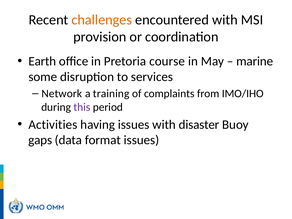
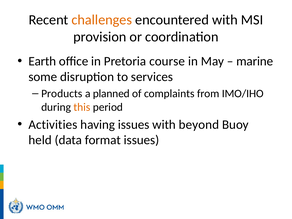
Network: Network -> Products
training: training -> planned
this colour: purple -> orange
disaster: disaster -> beyond
gaps: gaps -> held
